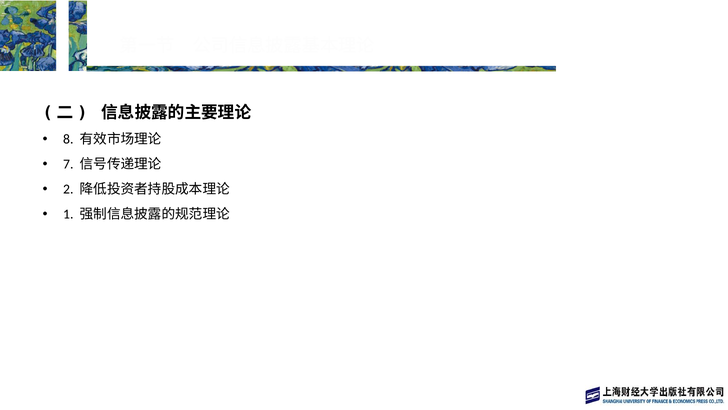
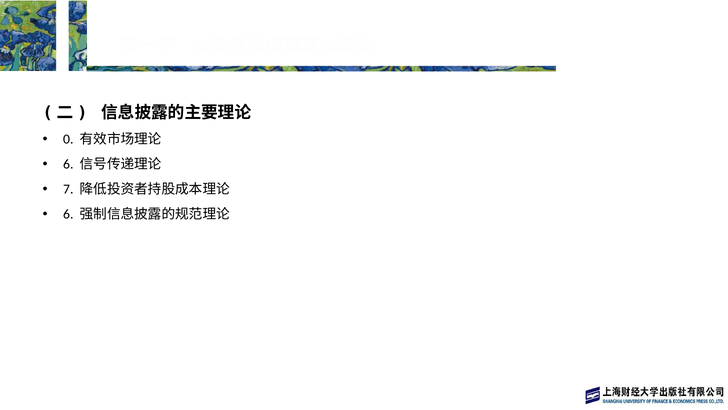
8: 8 -> 0
7 at (68, 164): 7 -> 6
2: 2 -> 7
1 at (68, 214): 1 -> 6
